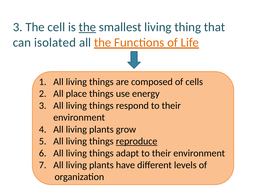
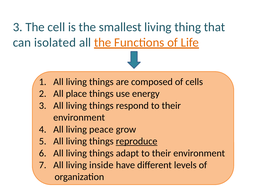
the at (87, 27) underline: present -> none
plants at (101, 130): plants -> peace
plants at (101, 165): plants -> inside
